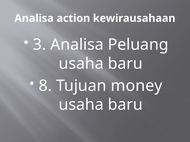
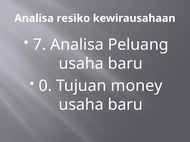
action: action -> resiko
3: 3 -> 7
8: 8 -> 0
